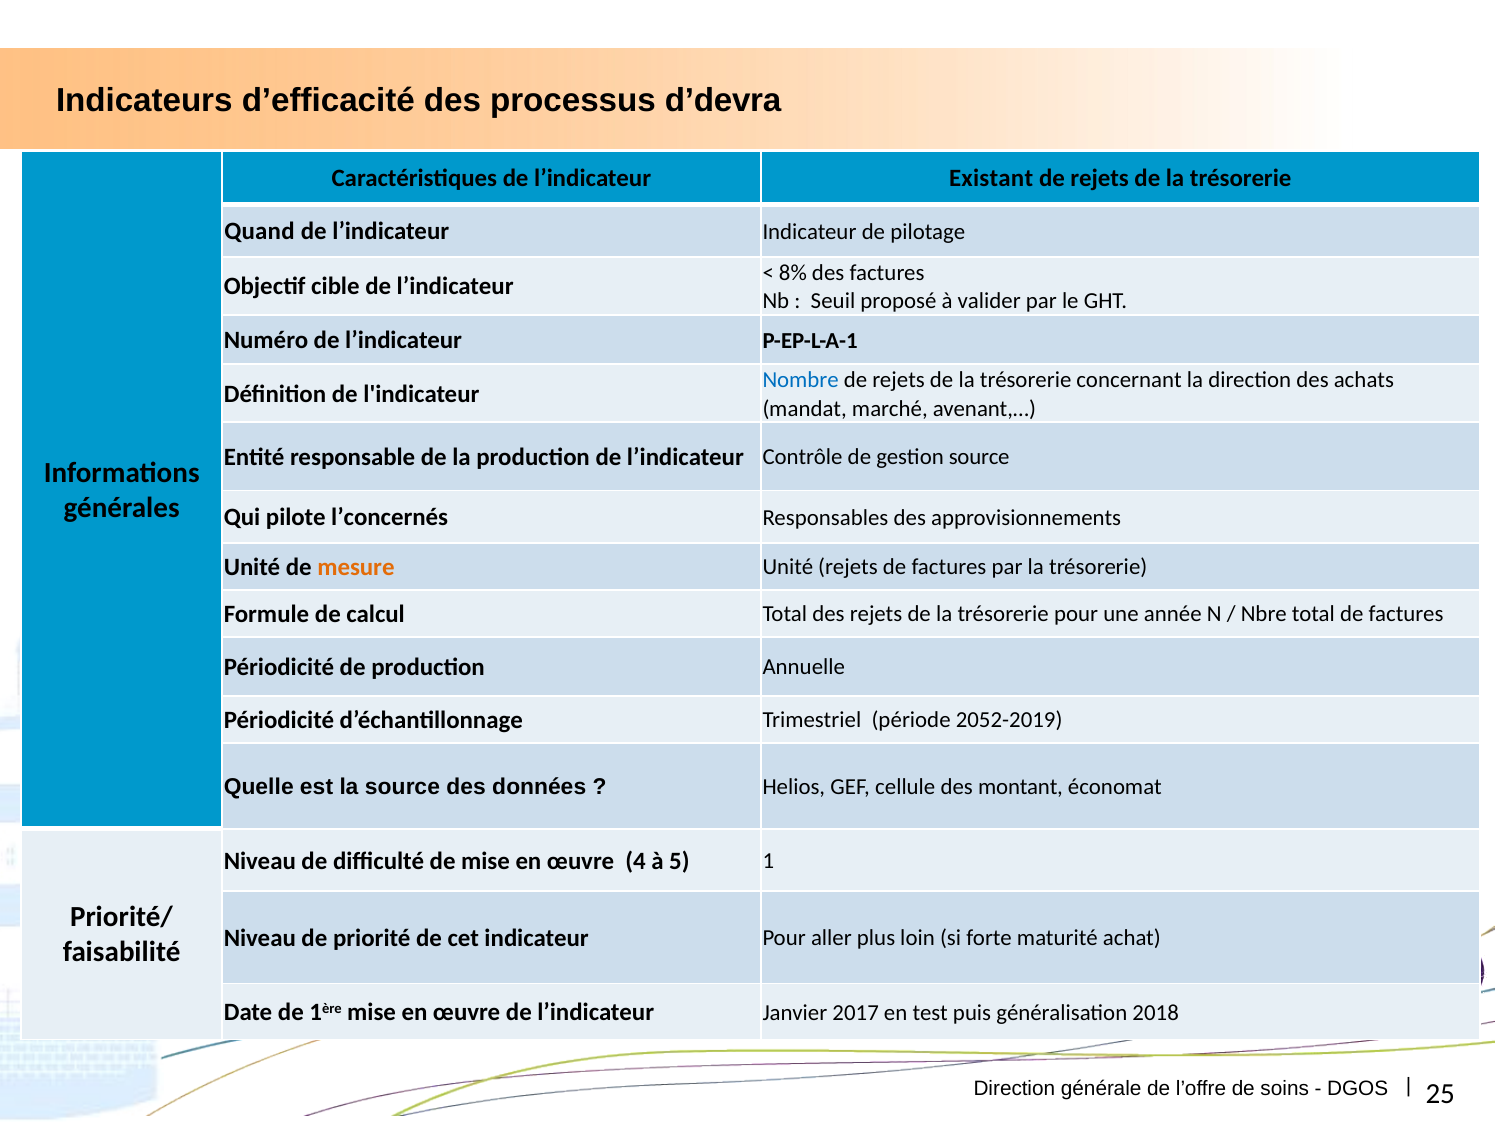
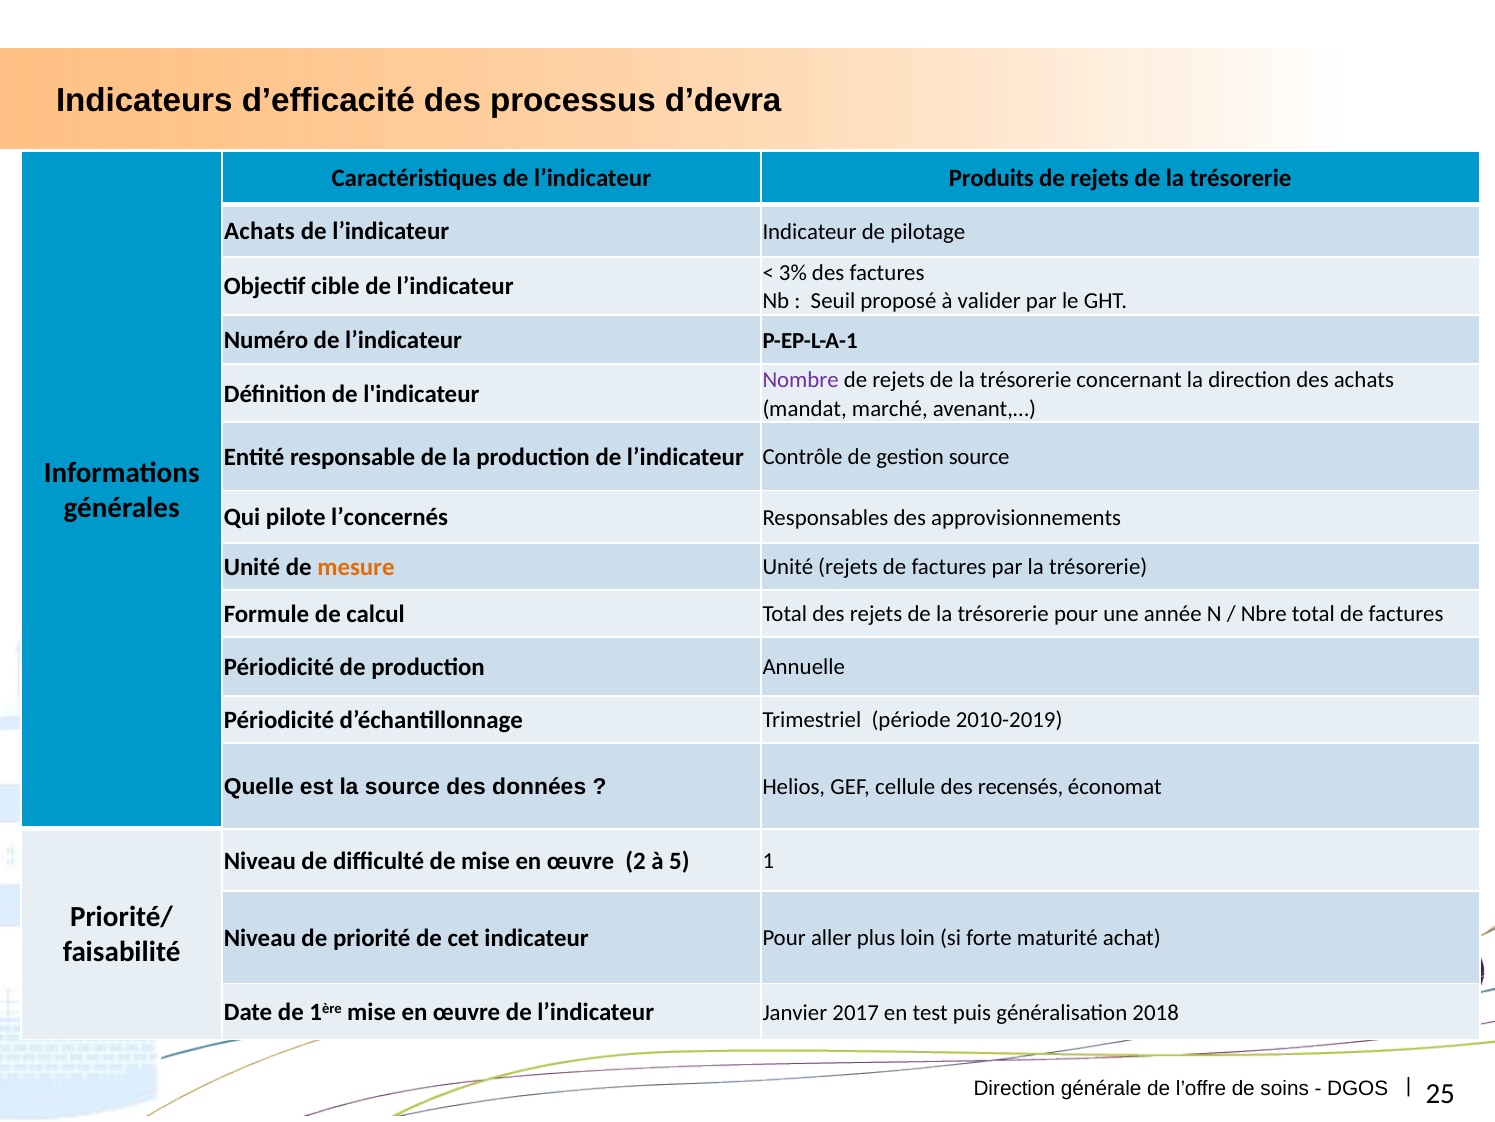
Existant: Existant -> Produits
Quand at (259, 232): Quand -> Achats
8%: 8% -> 3%
Nombre colour: blue -> purple
2052-2019: 2052-2019 -> 2010-2019
montant: montant -> recensés
4: 4 -> 2
